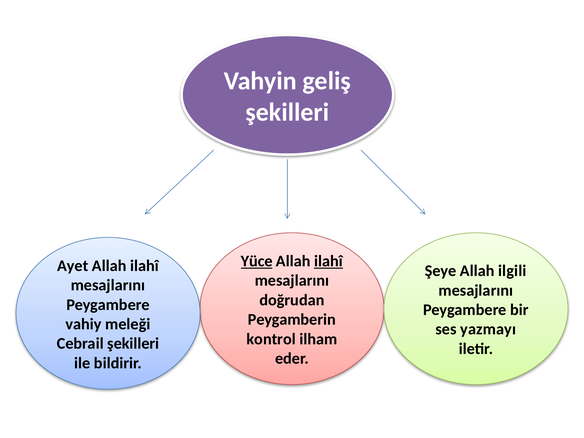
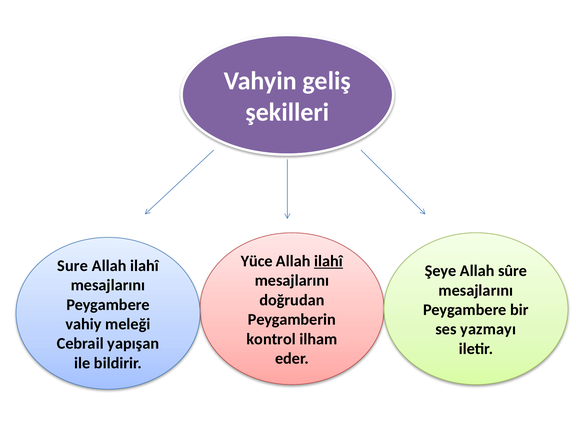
Yüce underline: present -> none
Ayet: Ayet -> Sure
ilgili: ilgili -> sûre
Cebrail şekilleri: şekilleri -> yapışan
